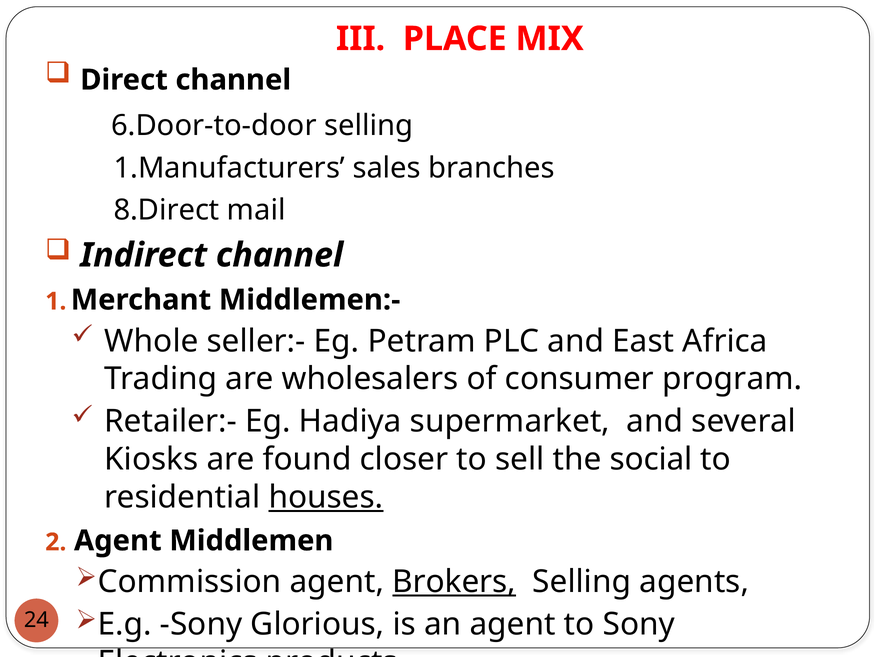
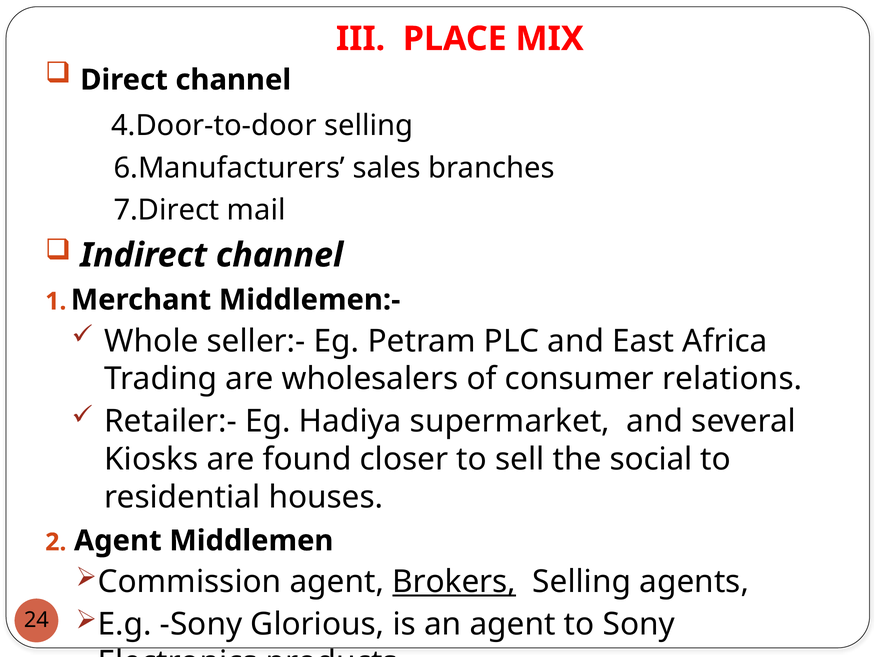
6.Door-to-door: 6.Door-to-door -> 4.Door-to-door
1.Manufacturers: 1.Manufacturers -> 6.Manufacturers
8.Direct: 8.Direct -> 7.Direct
program: program -> relations
houses underline: present -> none
